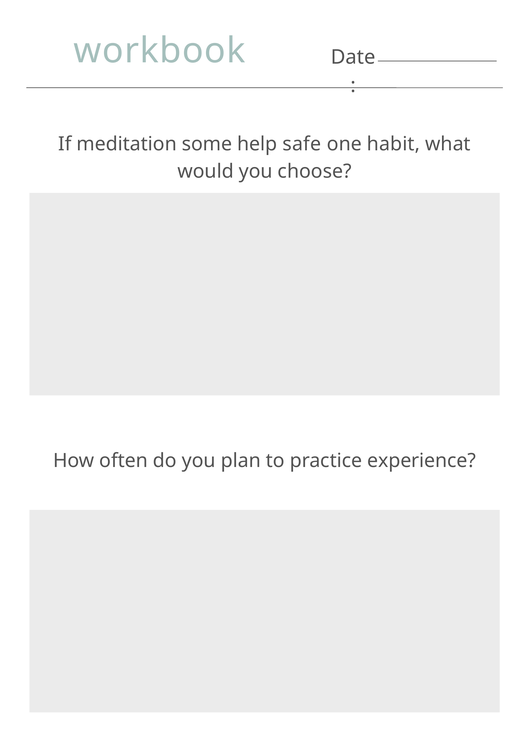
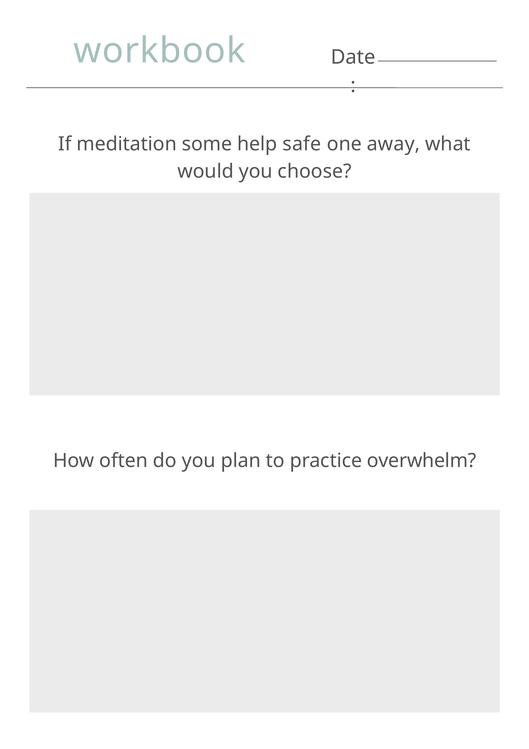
habit: habit -> away
experience: experience -> overwhelm
